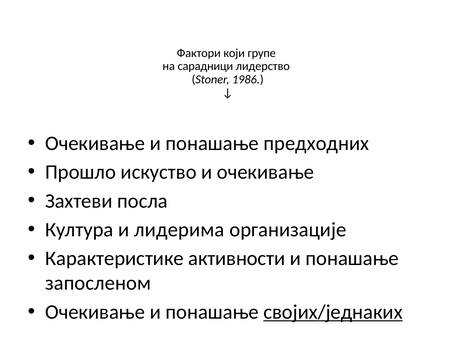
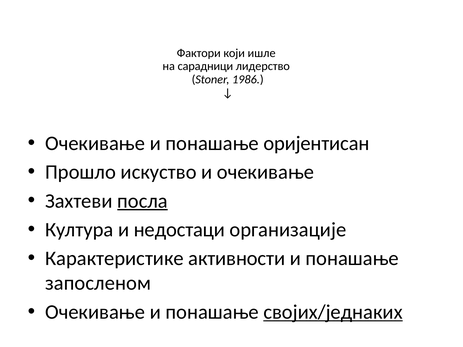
групе: групе -> ишле
предходних: предходних -> оријентисан
посла underline: none -> present
лидерима: лидерима -> недостаци
